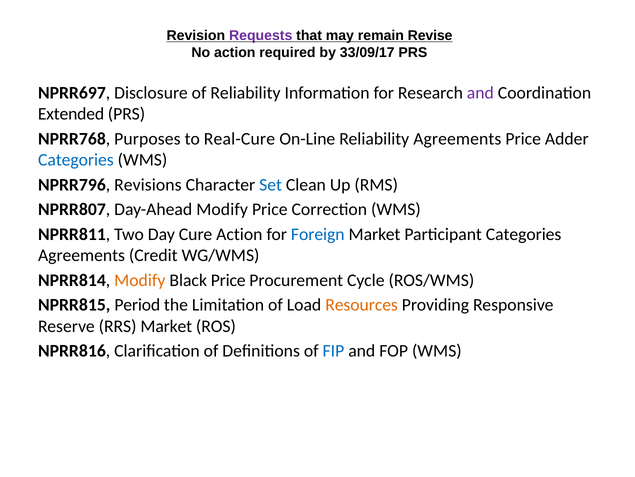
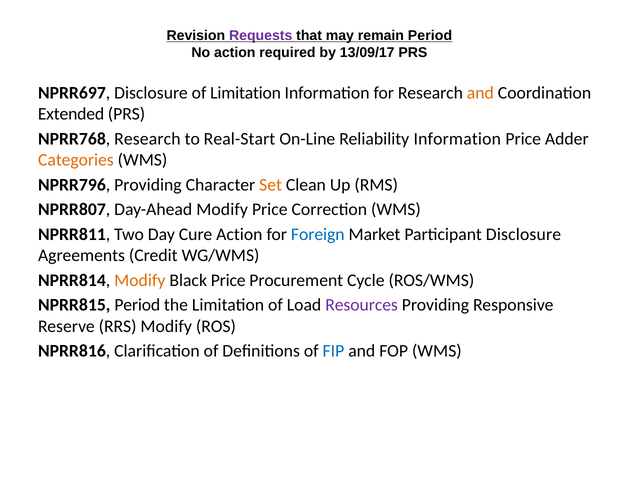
remain Revise: Revise -> Period
33/09/17: 33/09/17 -> 13/09/17
of Reliability: Reliability -> Limitation
and at (480, 93) colour: purple -> orange
NPRR768 Purposes: Purposes -> Research
Real-Cure: Real-Cure -> Real-Start
Reliability Agreements: Agreements -> Information
Categories at (76, 160) colour: blue -> orange
NPRR796 Revisions: Revisions -> Providing
Set colour: blue -> orange
Participant Categories: Categories -> Disclosure
Resources colour: orange -> purple
RRS Market: Market -> Modify
